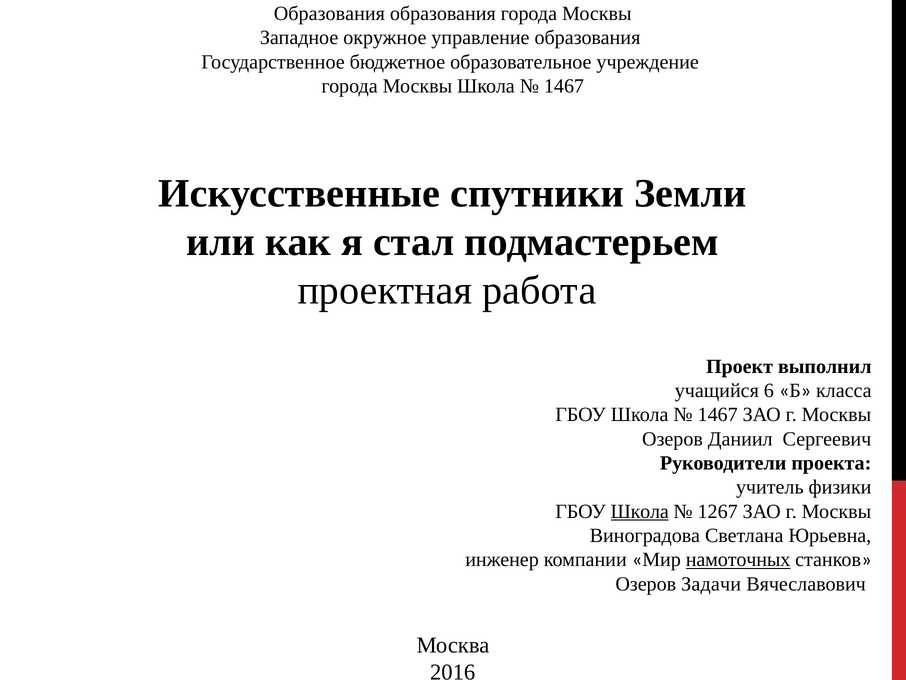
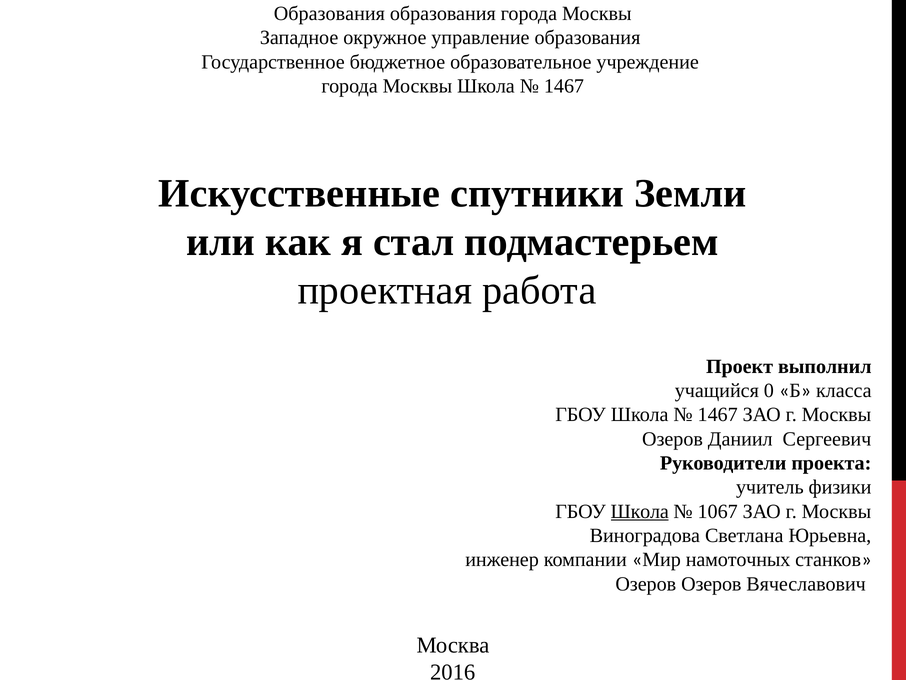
6: 6 -> 0
1267: 1267 -> 1067
намоточных underline: present -> none
Озеров Задачи: Задачи -> Озеров
